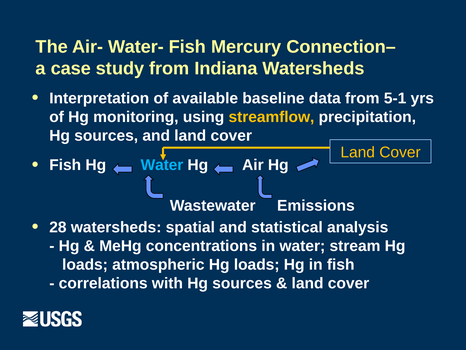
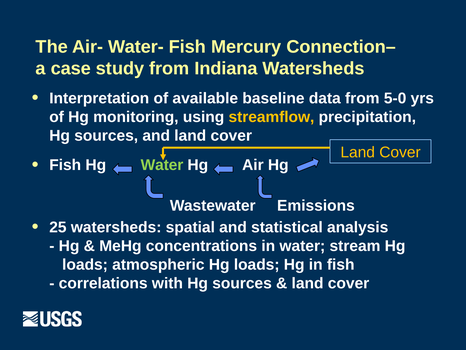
5-1: 5-1 -> 5-0
Water at (162, 165) colour: light blue -> light green
28: 28 -> 25
